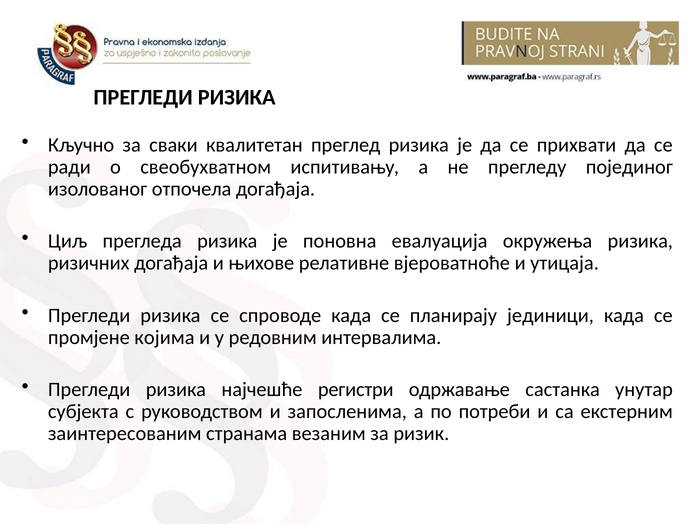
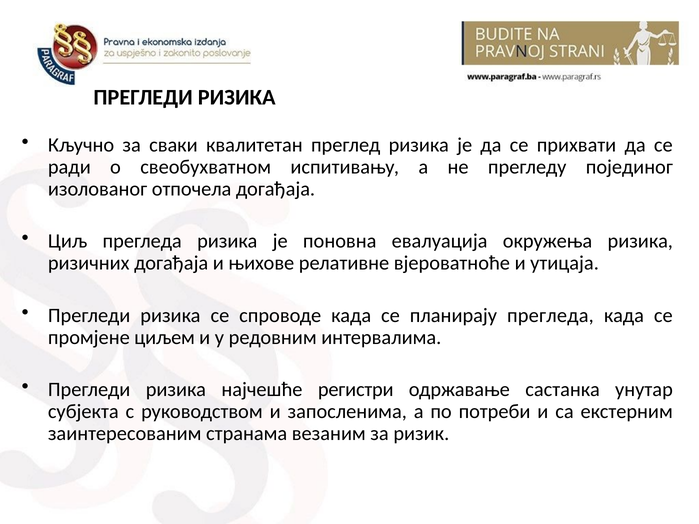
планирају јединици: јединици -> прегледа
којима: којима -> циљем
